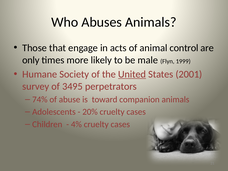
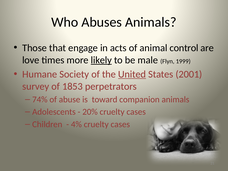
only: only -> love
likely underline: none -> present
3495: 3495 -> 1853
